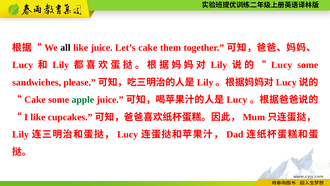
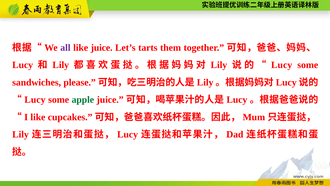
all colour: black -> purple
Let’s cake: cake -> tarts
Cake at (35, 100): Cake -> Lucy
